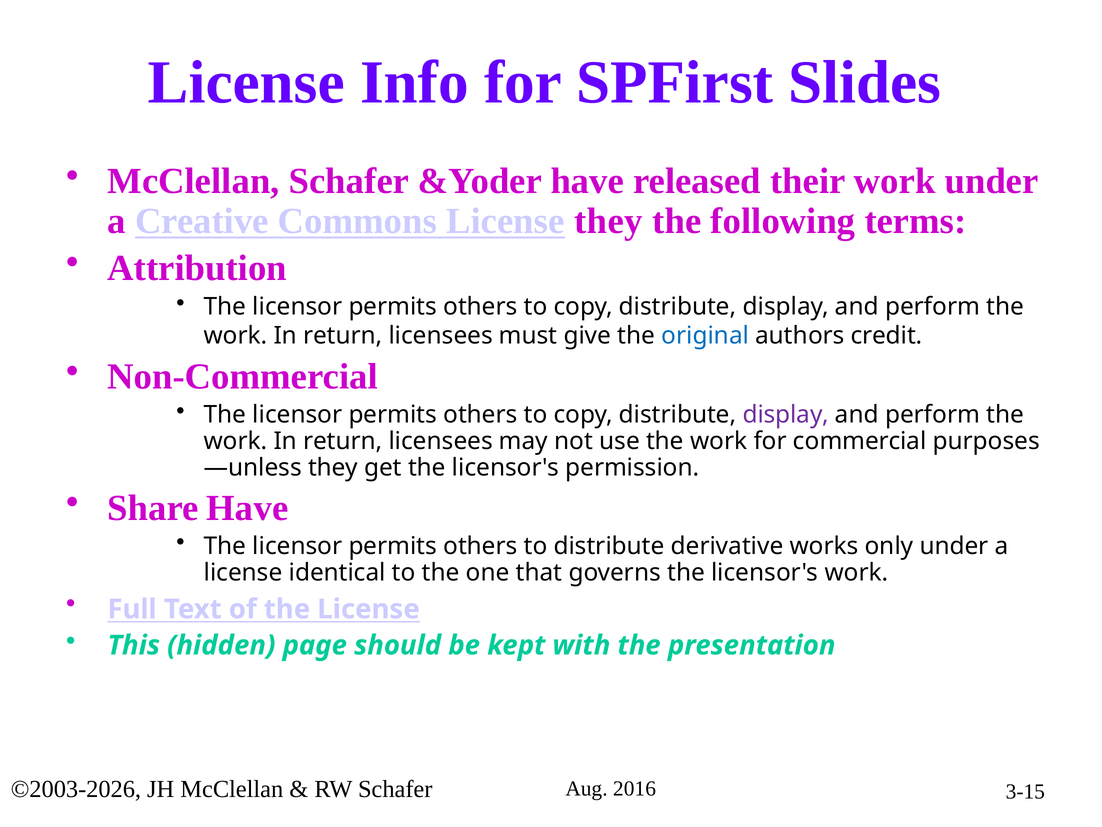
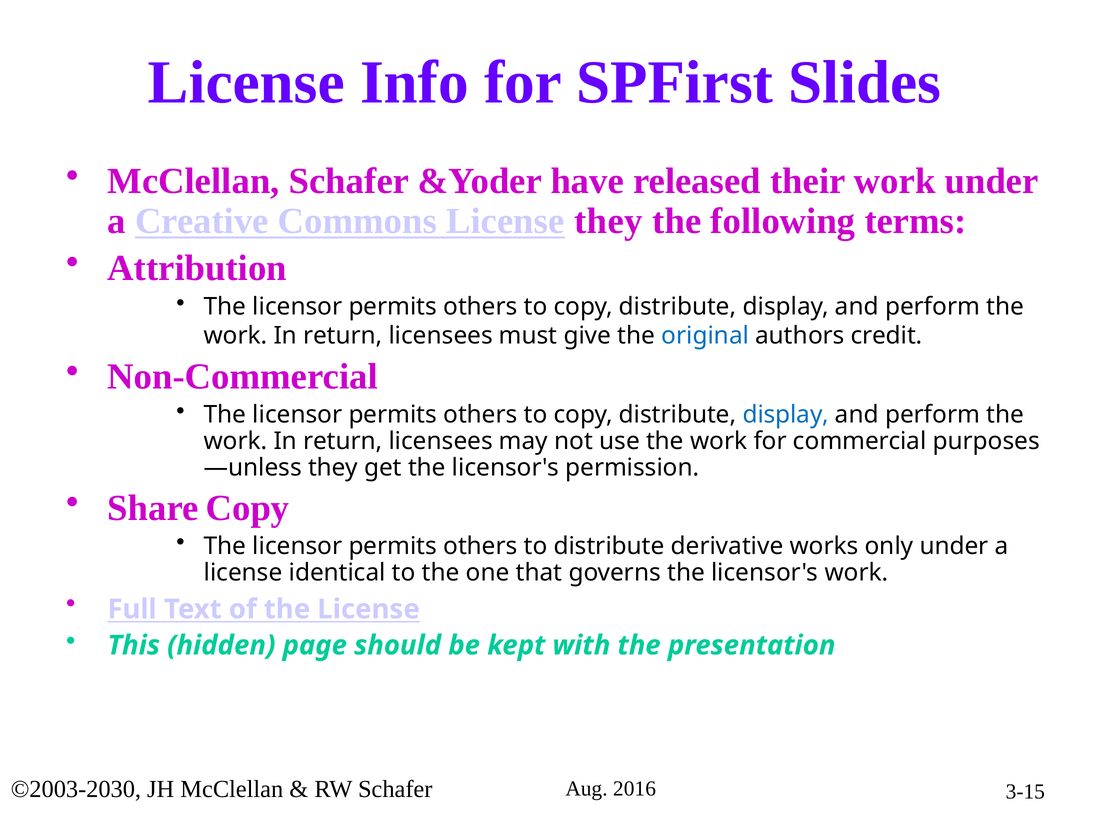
display at (786, 415) colour: purple -> blue
Share Have: Have -> Copy
©2003-2026: ©2003-2026 -> ©2003-2030
